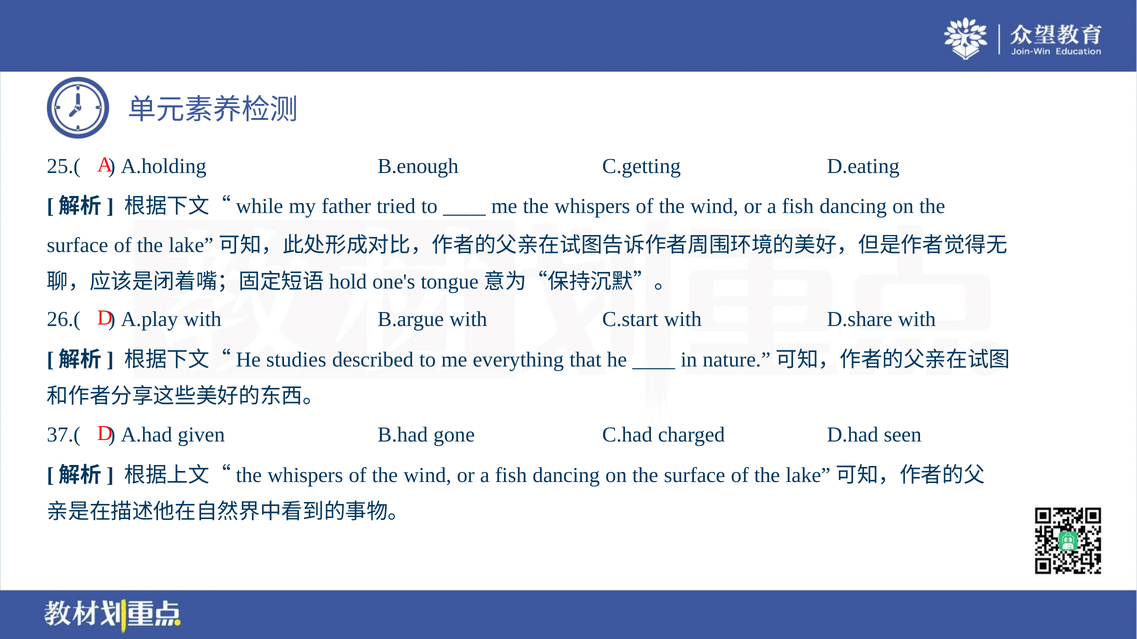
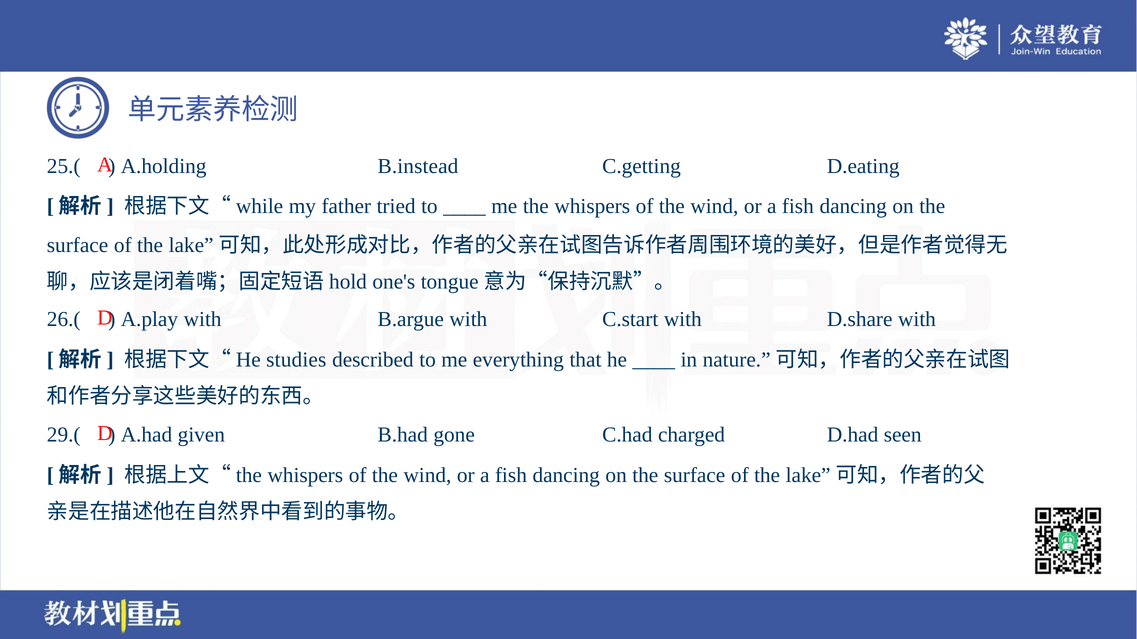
B.enough: B.enough -> B.instead
37.(: 37.( -> 29.(
